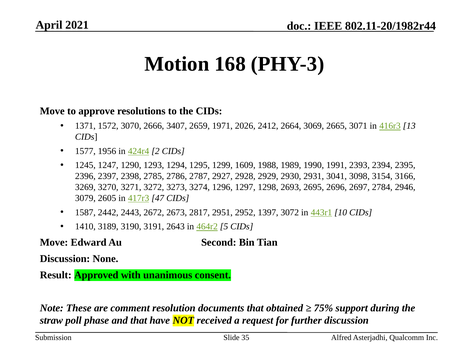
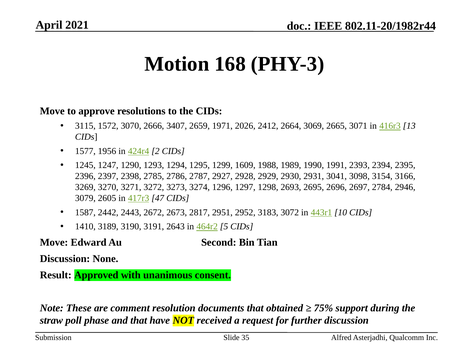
1371: 1371 -> 3115
1397: 1397 -> 3183
